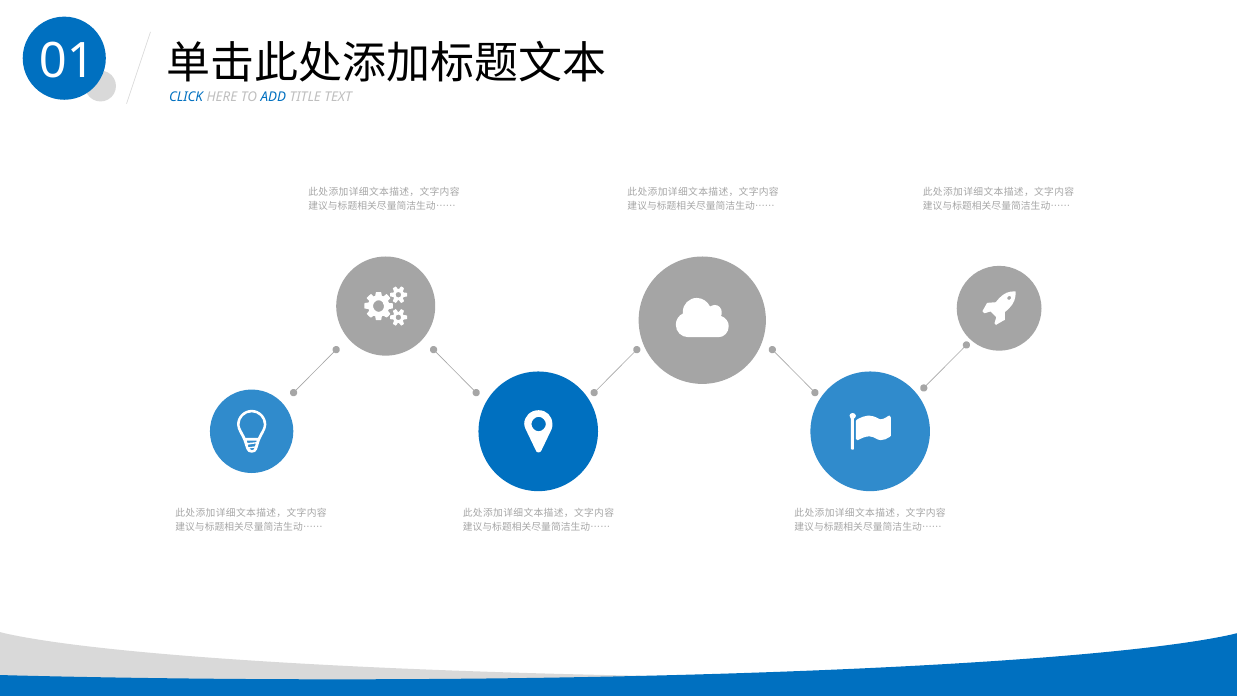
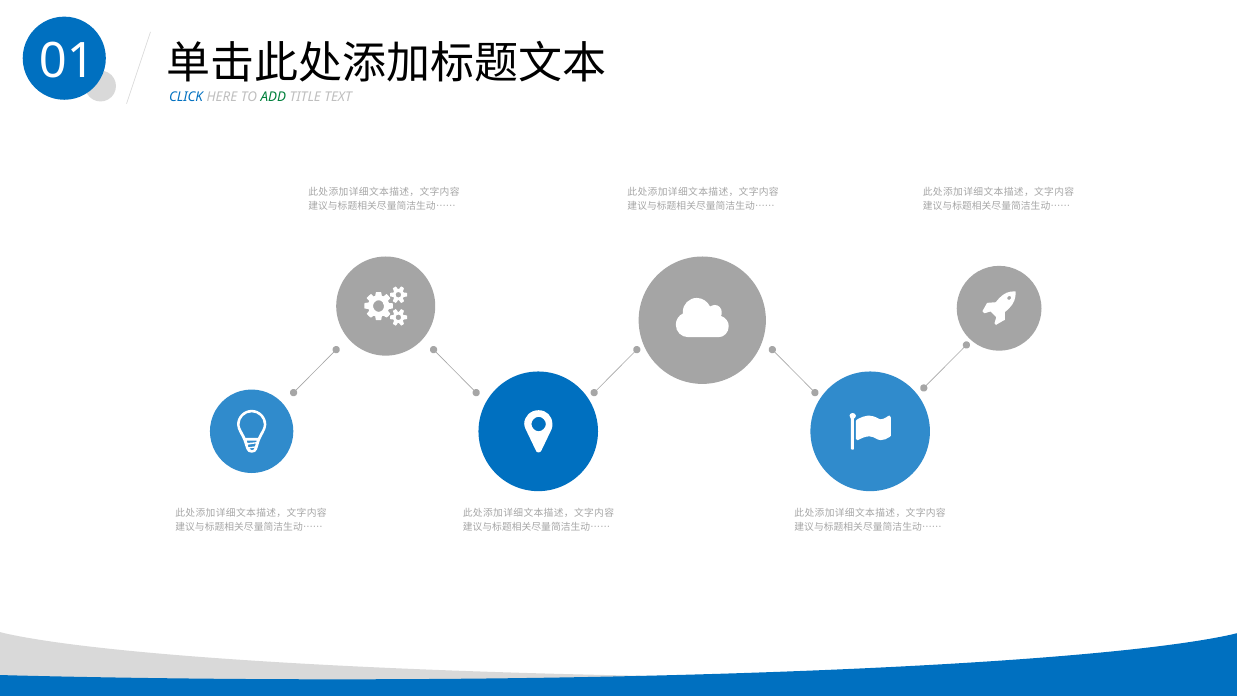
ADD colour: blue -> green
